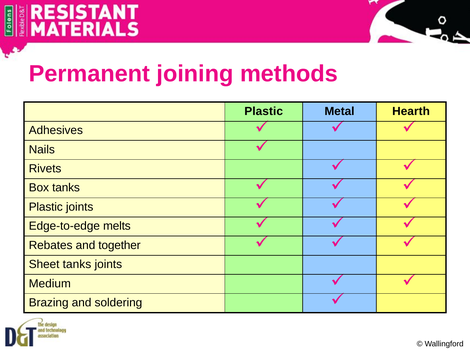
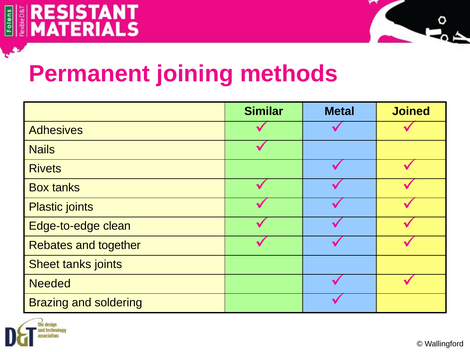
Plastic at (264, 111): Plastic -> Similar
Hearth: Hearth -> Joined
melts: melts -> clean
Medium: Medium -> Needed
